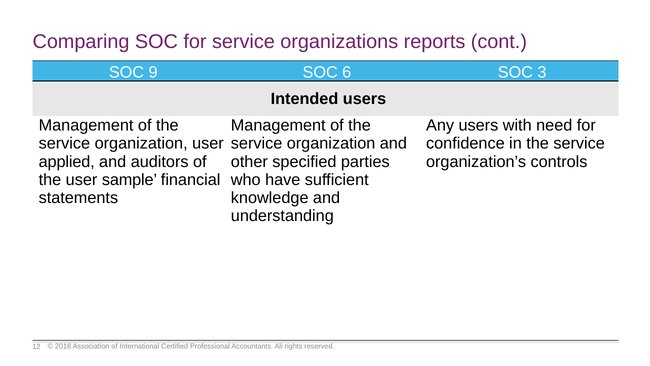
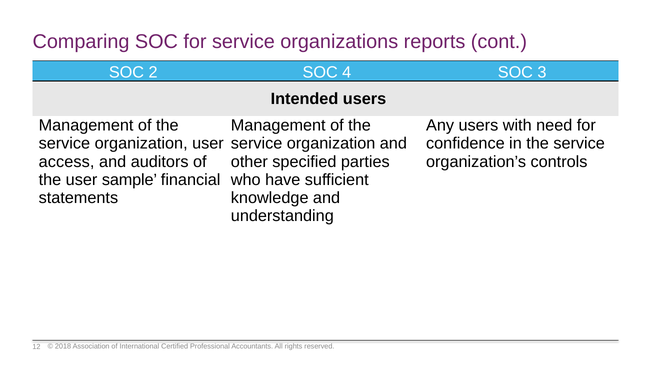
9: 9 -> 2
6: 6 -> 4
applied: applied -> access
